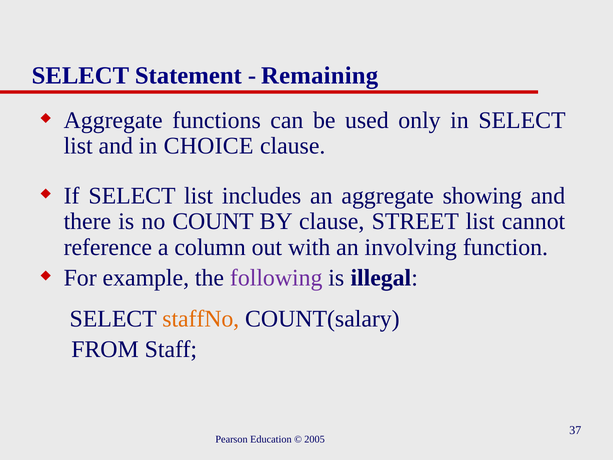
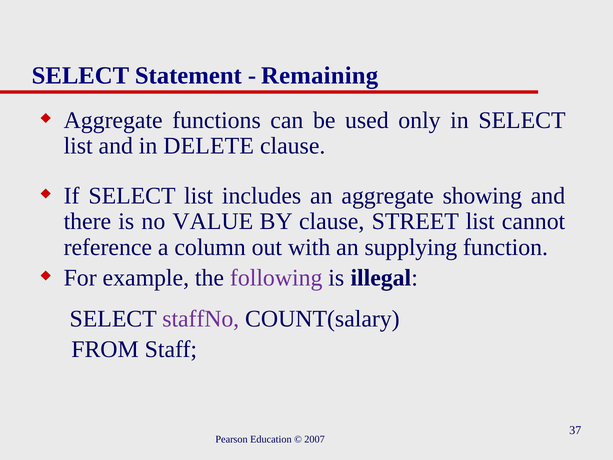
CHOICE: CHOICE -> DELETE
COUNT: COUNT -> VALUE
involving: involving -> supplying
staffNo colour: orange -> purple
2005: 2005 -> 2007
